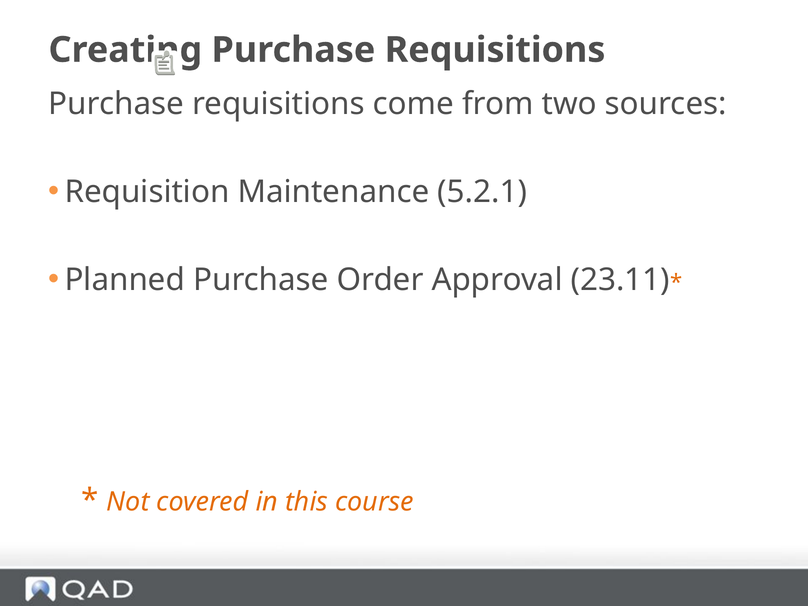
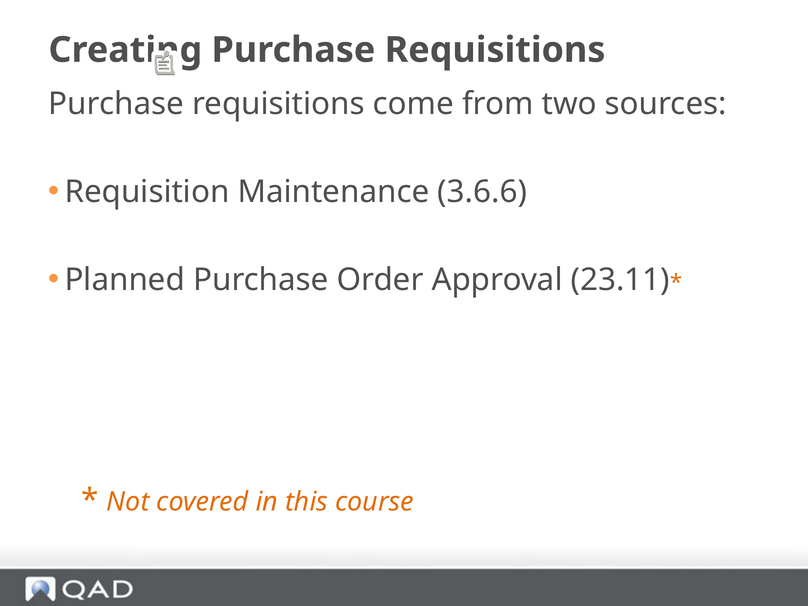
5.2.1: 5.2.1 -> 3.6.6
